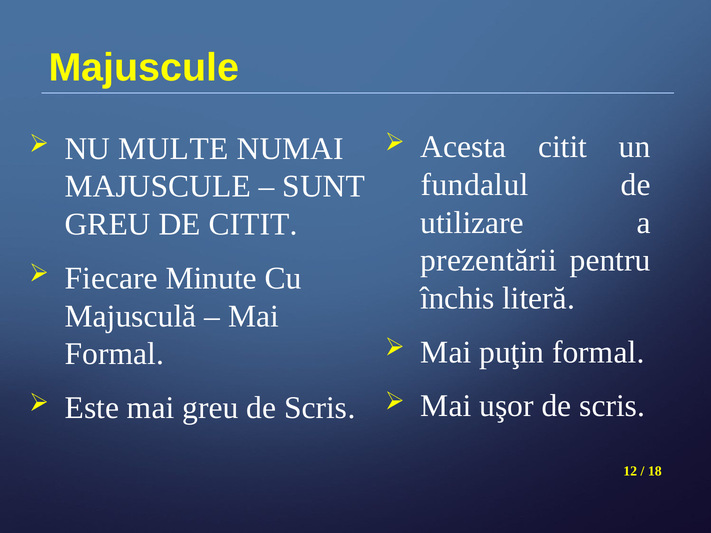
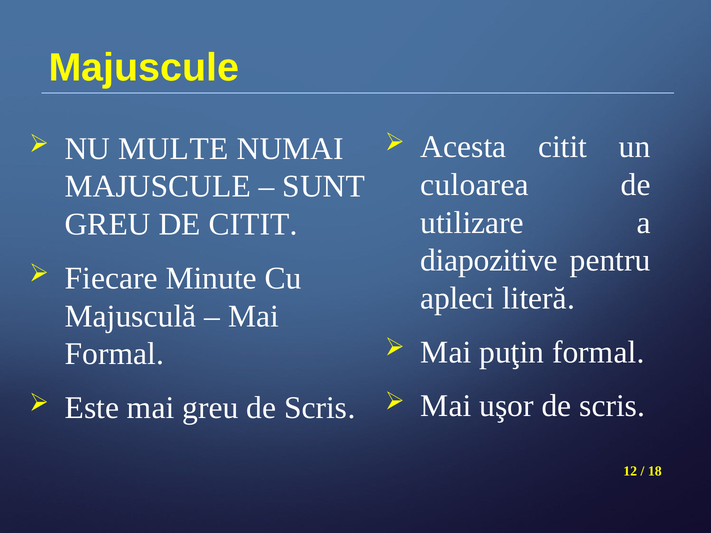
fundalul: fundalul -> culoarea
prezentării: prezentării -> diapozitive
închis: închis -> apleci
